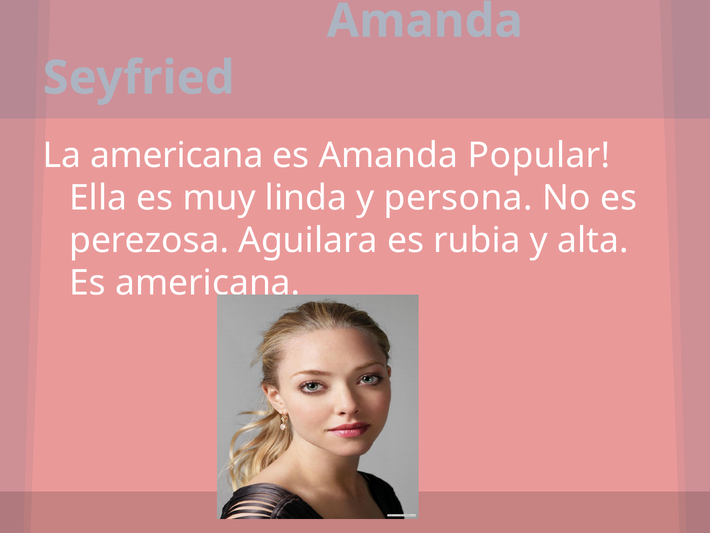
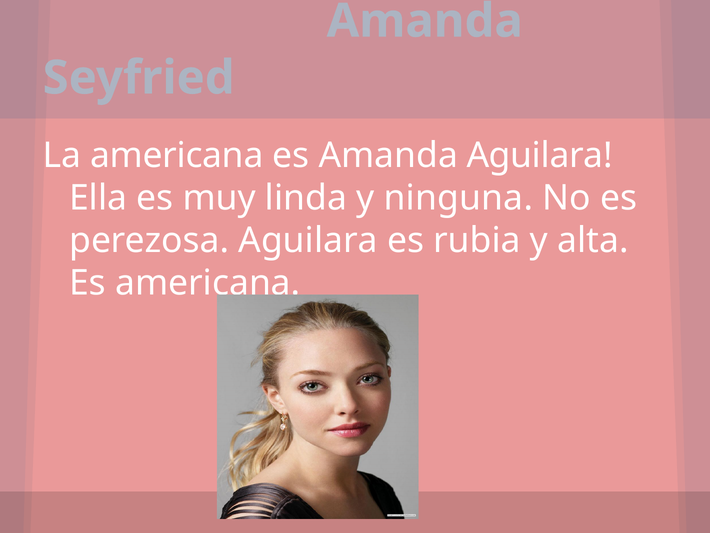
Amanda Popular: Popular -> Aguilara
persona: persona -> ninguna
